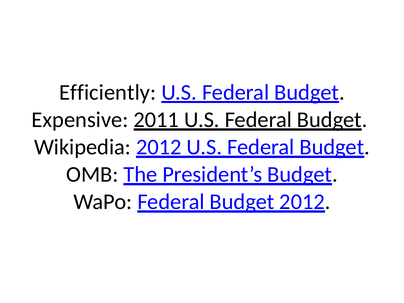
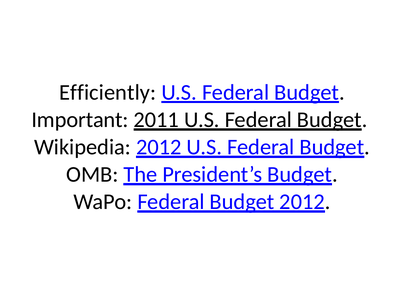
Expensive: Expensive -> Important
